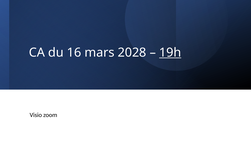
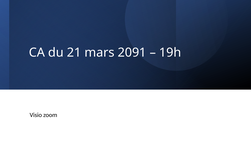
16: 16 -> 21
2028: 2028 -> 2091
19h underline: present -> none
